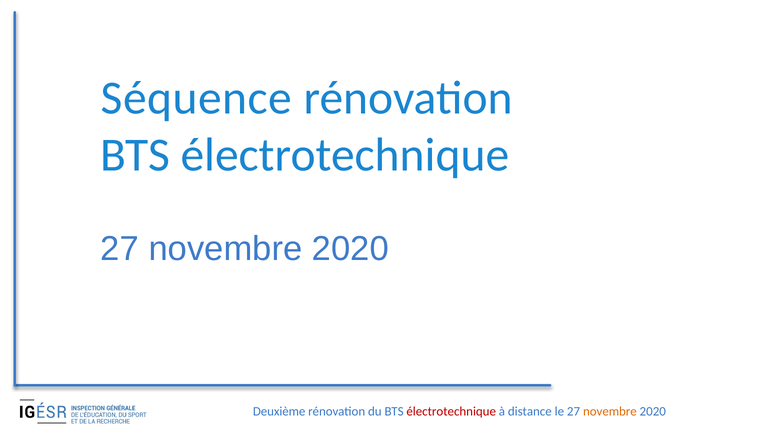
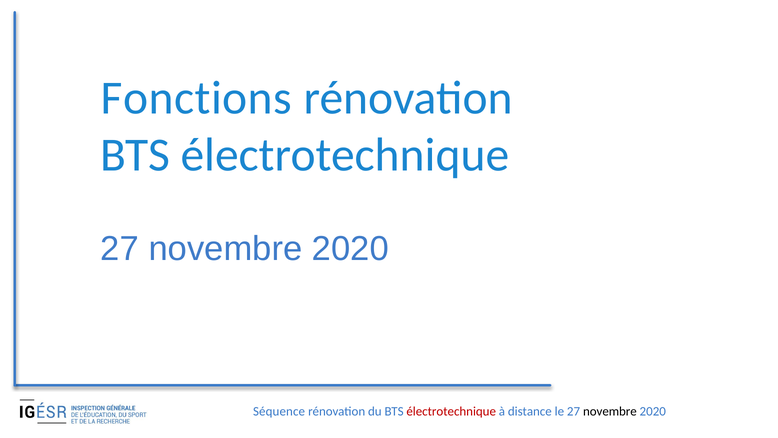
Séquence: Séquence -> Fonctions
Deuxième: Deuxième -> Séquence
novembre at (610, 411) colour: orange -> black
